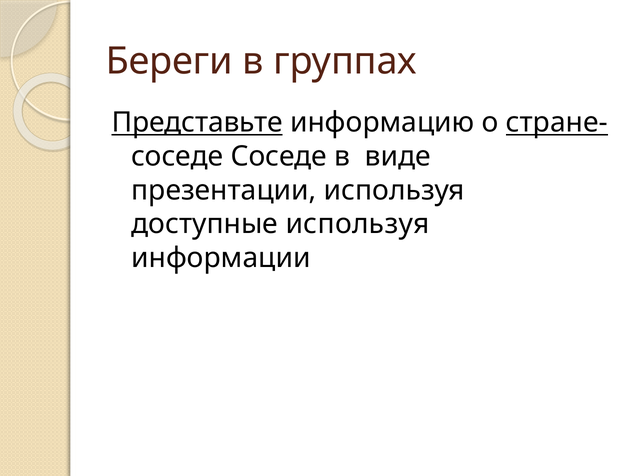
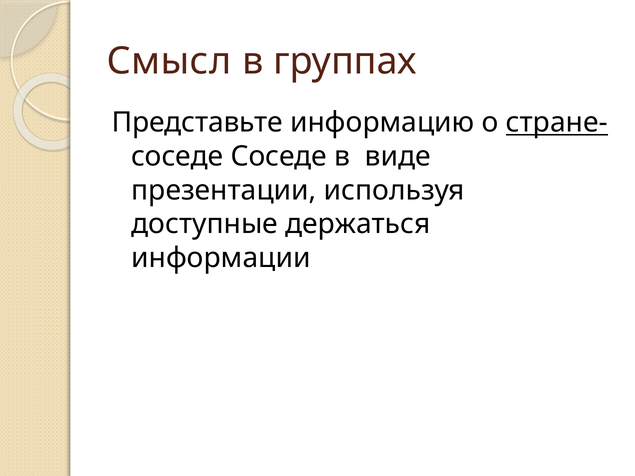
Береги: Береги -> Смысл
Представьте underline: present -> none
доступные используя: используя -> держаться
